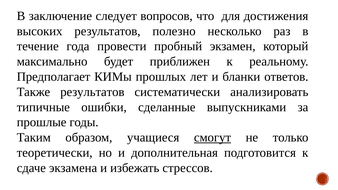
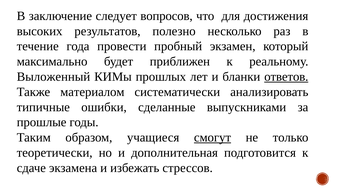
Предполагает: Предполагает -> Выложенный
ответов underline: none -> present
Также результатов: результатов -> материалом
